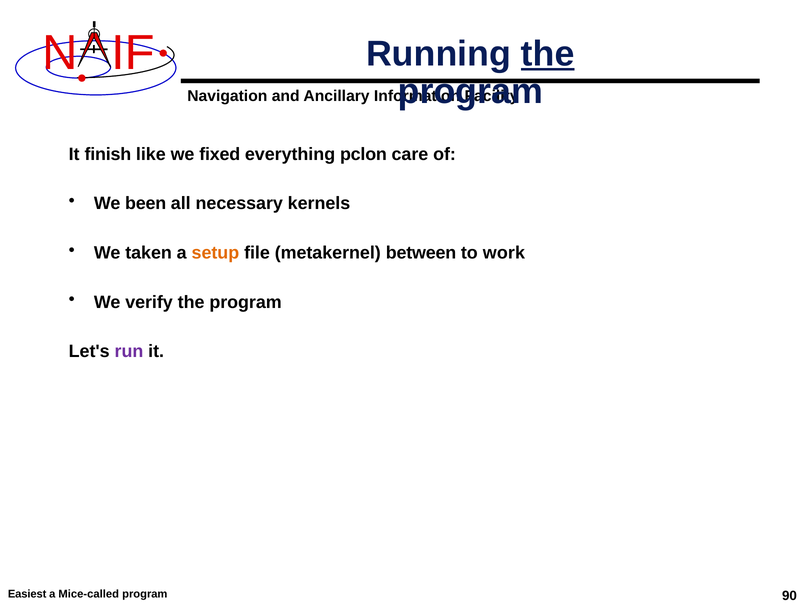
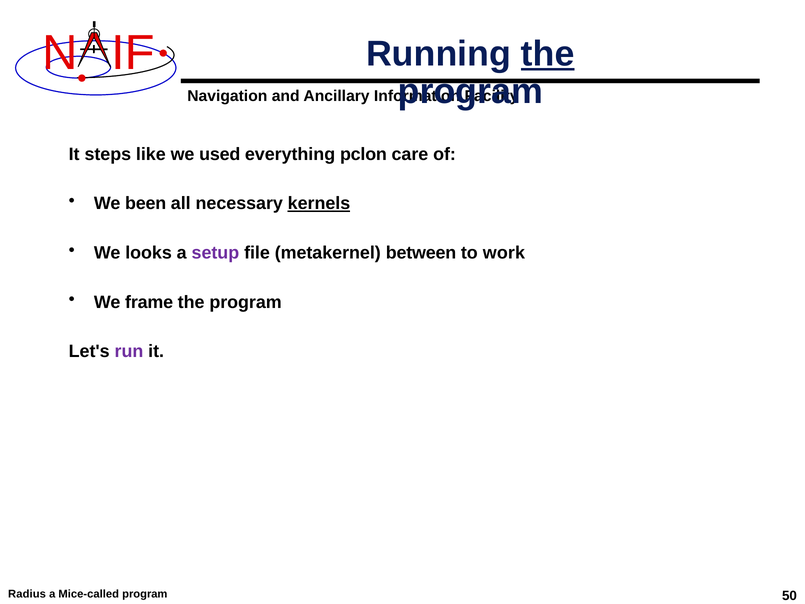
finish: finish -> steps
fixed: fixed -> used
kernels underline: none -> present
taken: taken -> looks
setup colour: orange -> purple
verify: verify -> frame
Easiest: Easiest -> Radius
90: 90 -> 50
